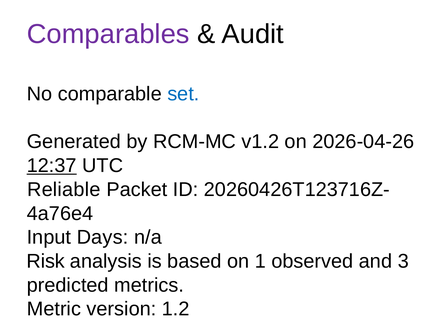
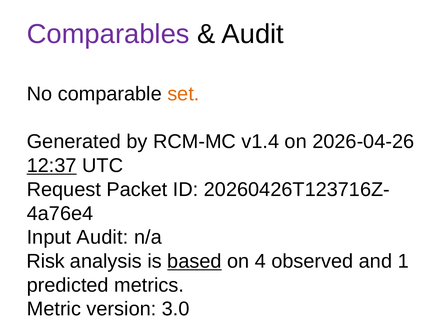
set colour: blue -> orange
v1.2: v1.2 -> v1.4
Reliable: Reliable -> Request
Input Days: Days -> Audit
based underline: none -> present
1: 1 -> 4
3: 3 -> 1
1.2: 1.2 -> 3.0
